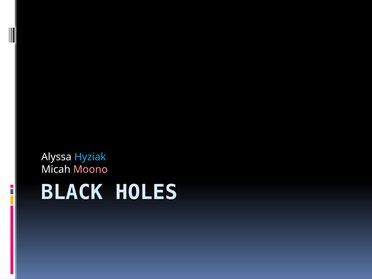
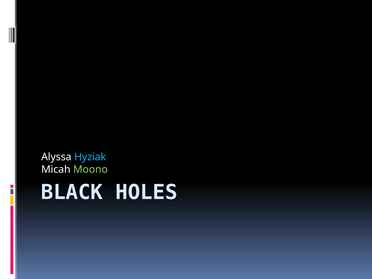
Moono colour: pink -> light green
